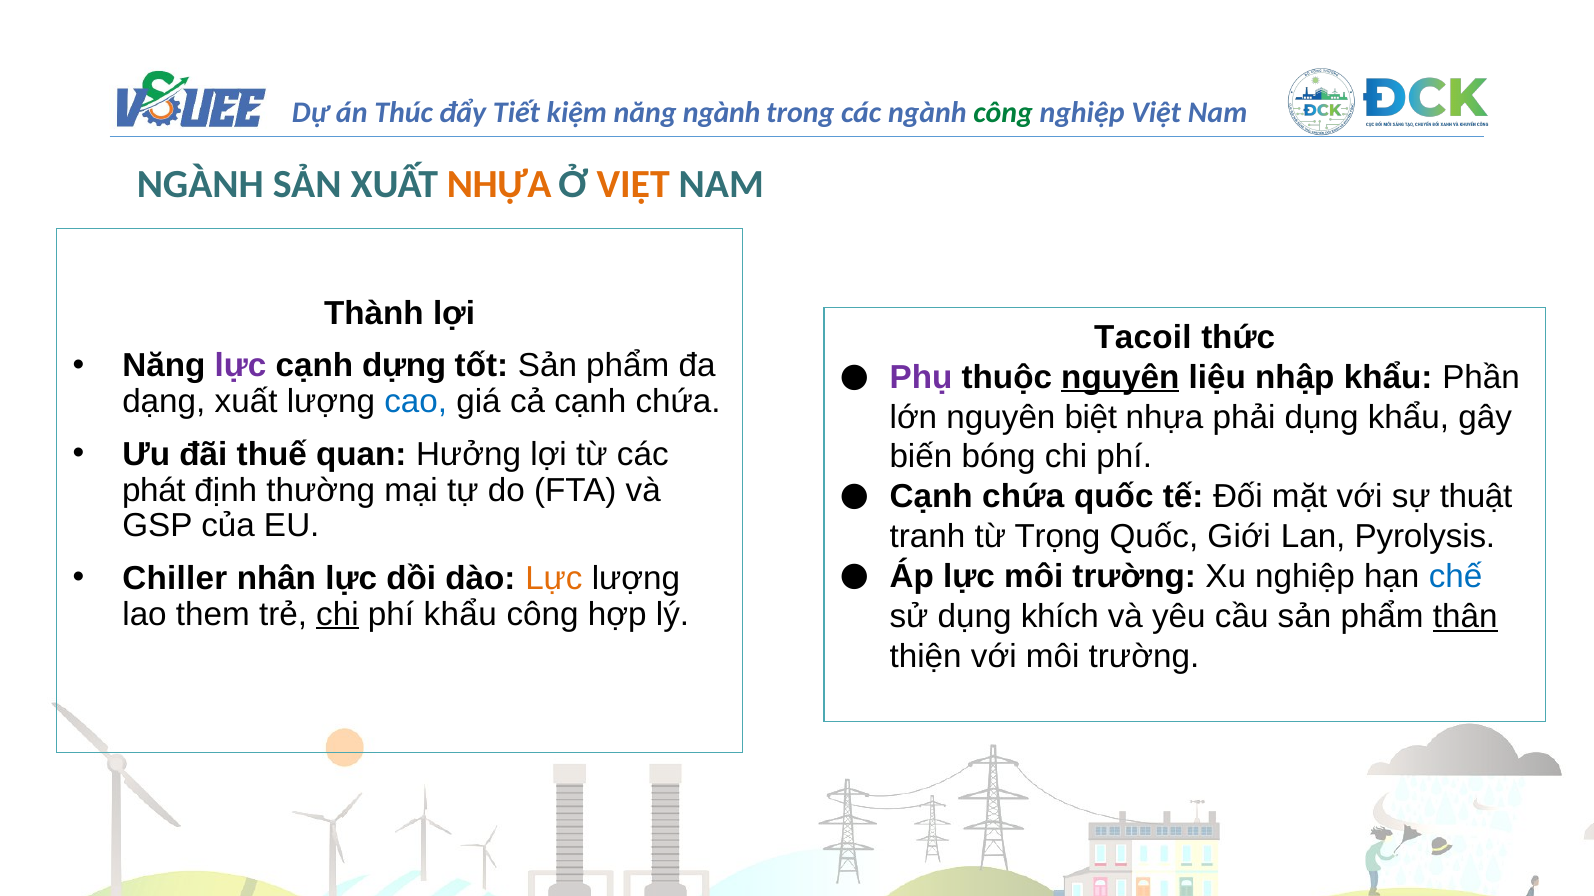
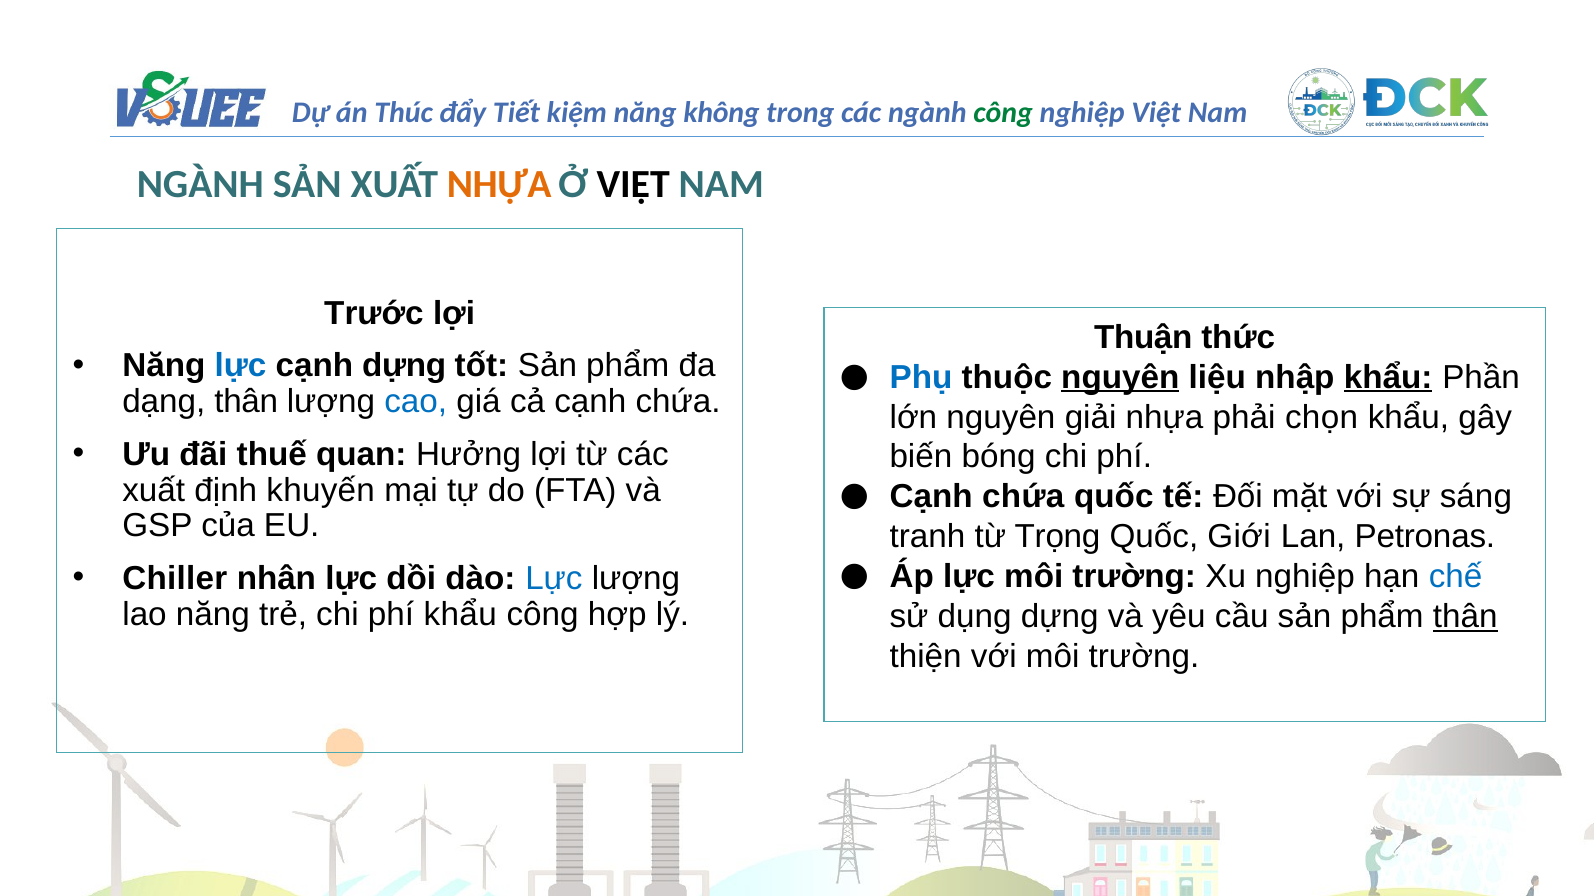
năng ngành: ngành -> không
VIỆT at (633, 184) colour: orange -> black
Thành: Thành -> Trước
Tacoil: Tacoil -> Thuận
lực at (240, 366) colour: purple -> blue
Phụ colour: purple -> blue
khẩu at (1388, 377) underline: none -> present
dạng xuất: xuất -> thân
biệt: biệt -> giải
phải dụng: dụng -> chọn
phát at (154, 490): phát -> xuất
thường: thường -> khuyến
thuật: thuật -> sáng
Pyrolysis: Pyrolysis -> Petronas
Lực at (554, 579) colour: orange -> blue
lao them: them -> năng
chi at (337, 615) underline: present -> none
dụng khích: khích -> dựng
